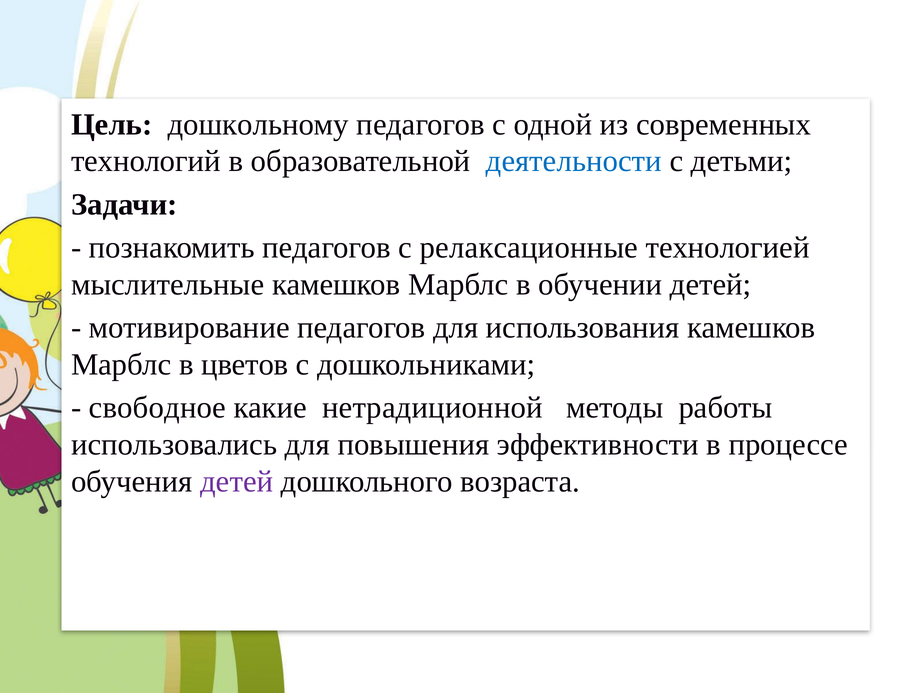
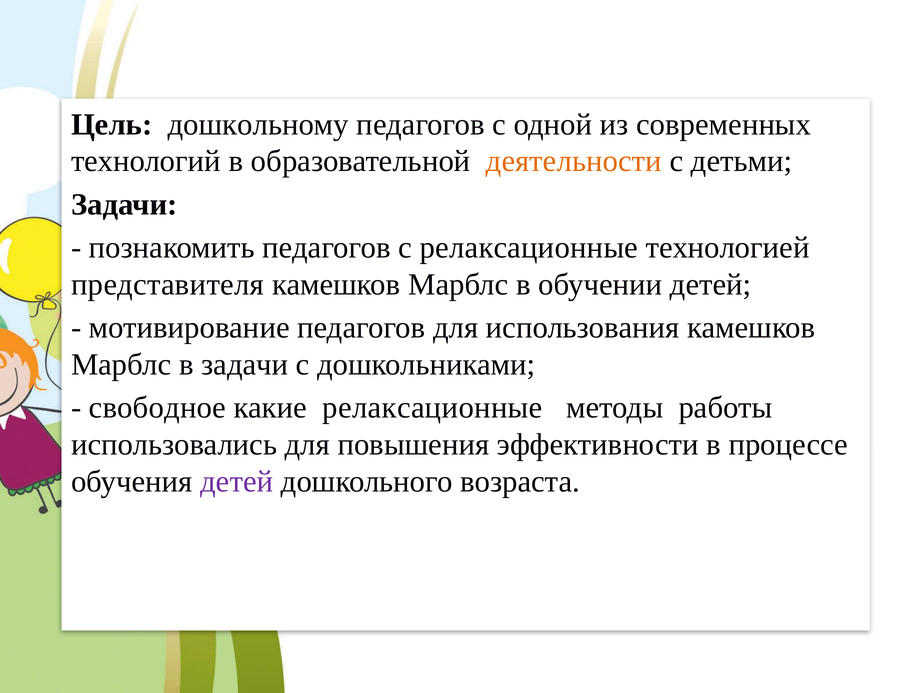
деятельности colour: blue -> orange
мыслительные: мыслительные -> представителя
в цветов: цветов -> задачи
какие нетрадиционной: нетрадиционной -> релаксационные
